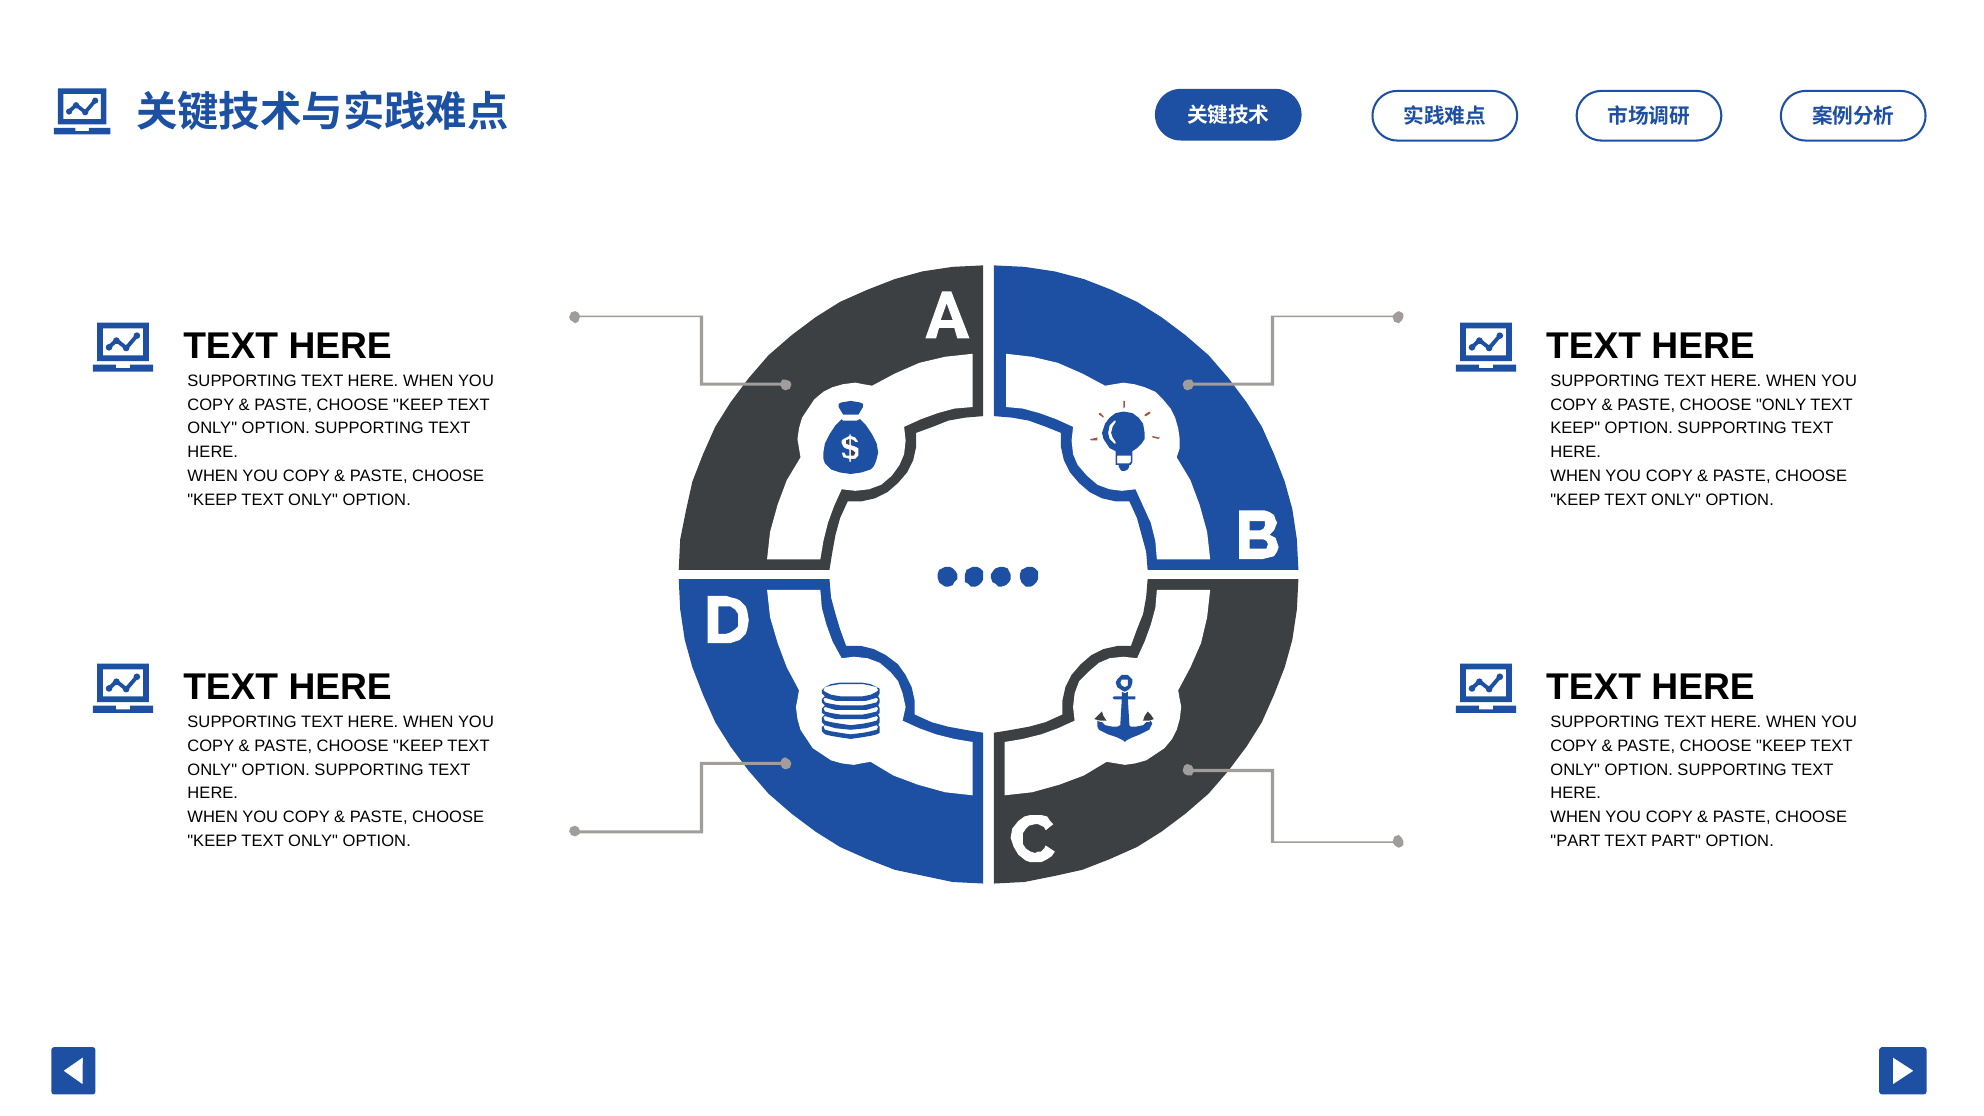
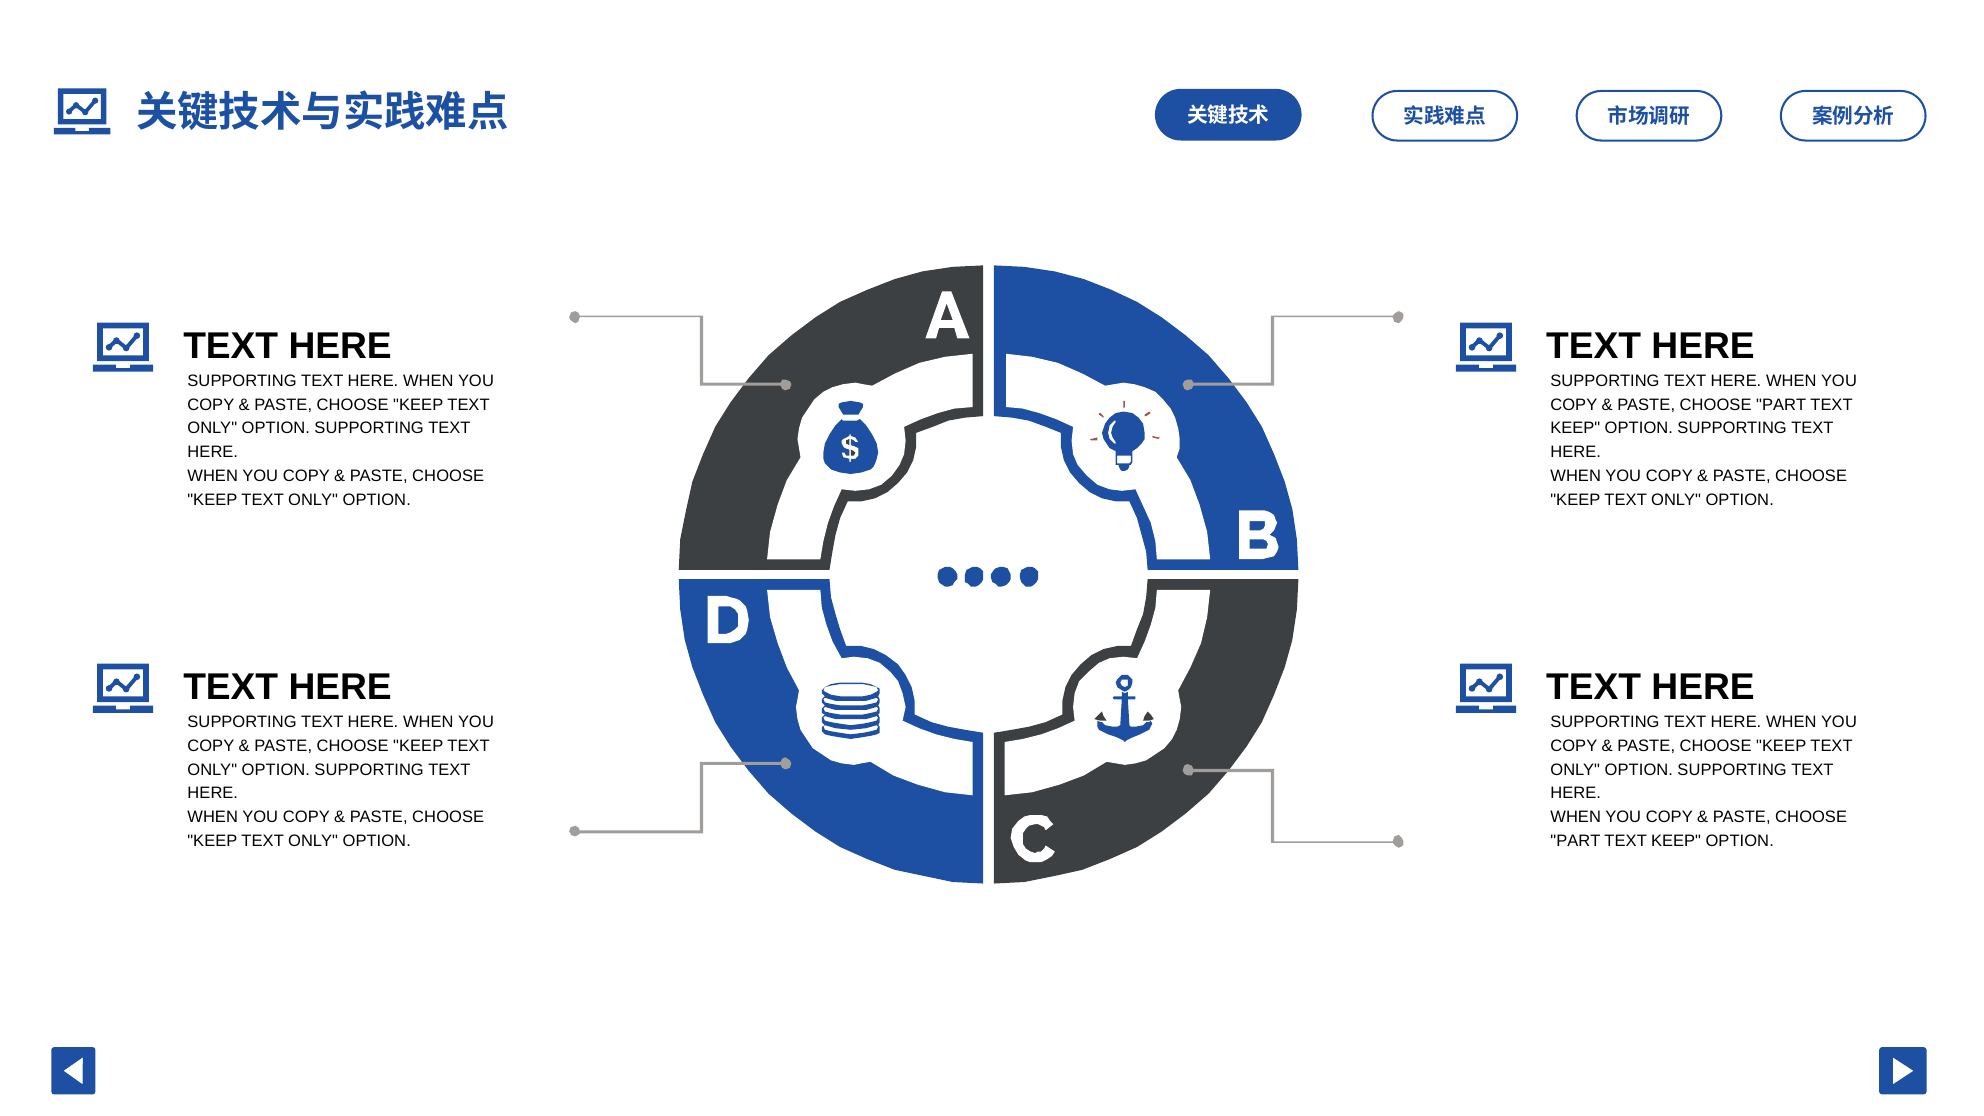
ONLY at (1781, 405): ONLY -> PART
PART at (1676, 841): PART -> KEEP
